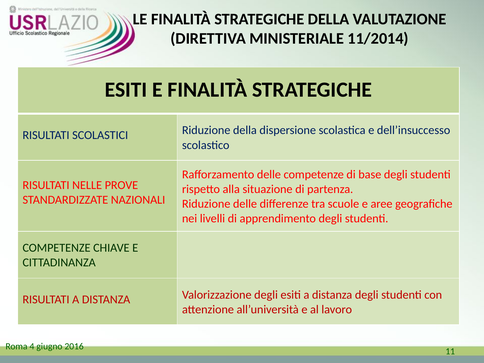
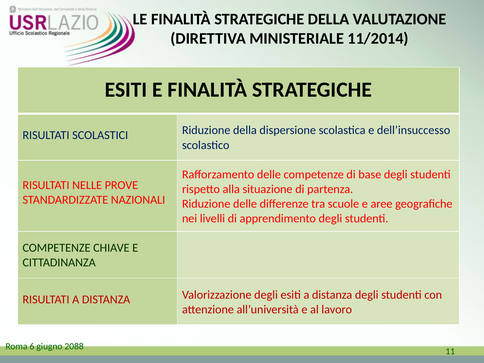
4: 4 -> 6
2016: 2016 -> 2088
